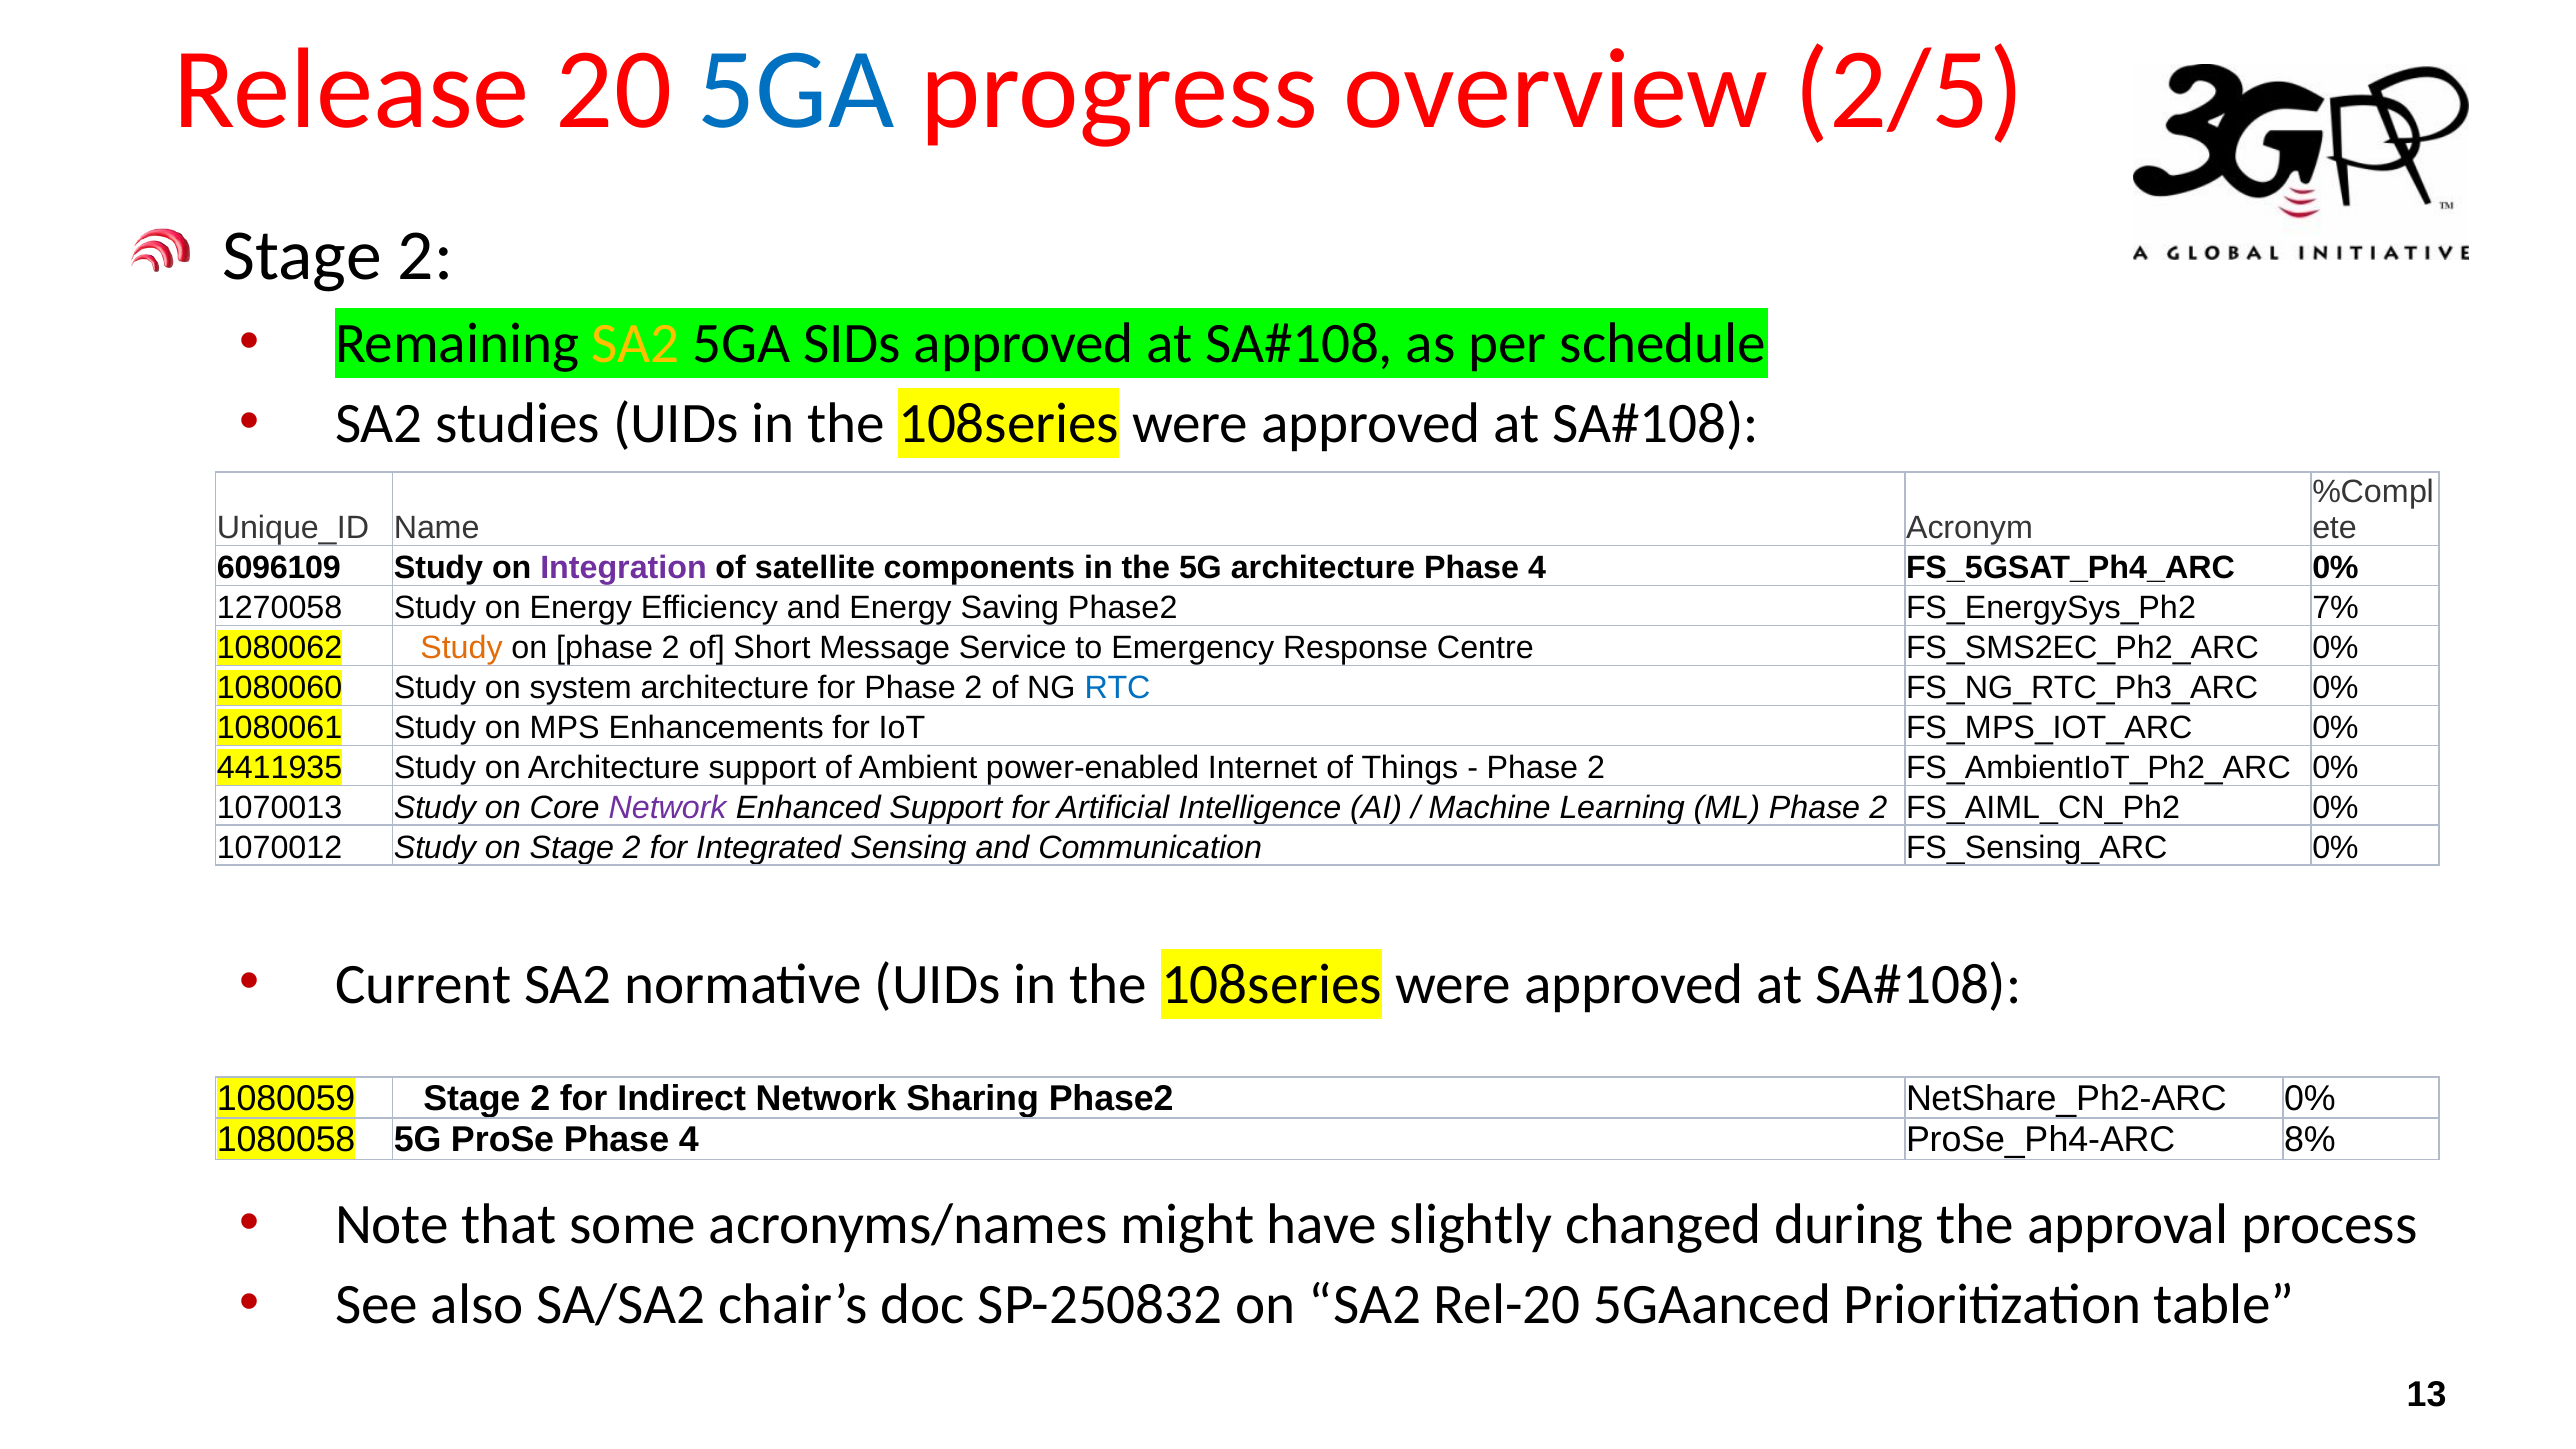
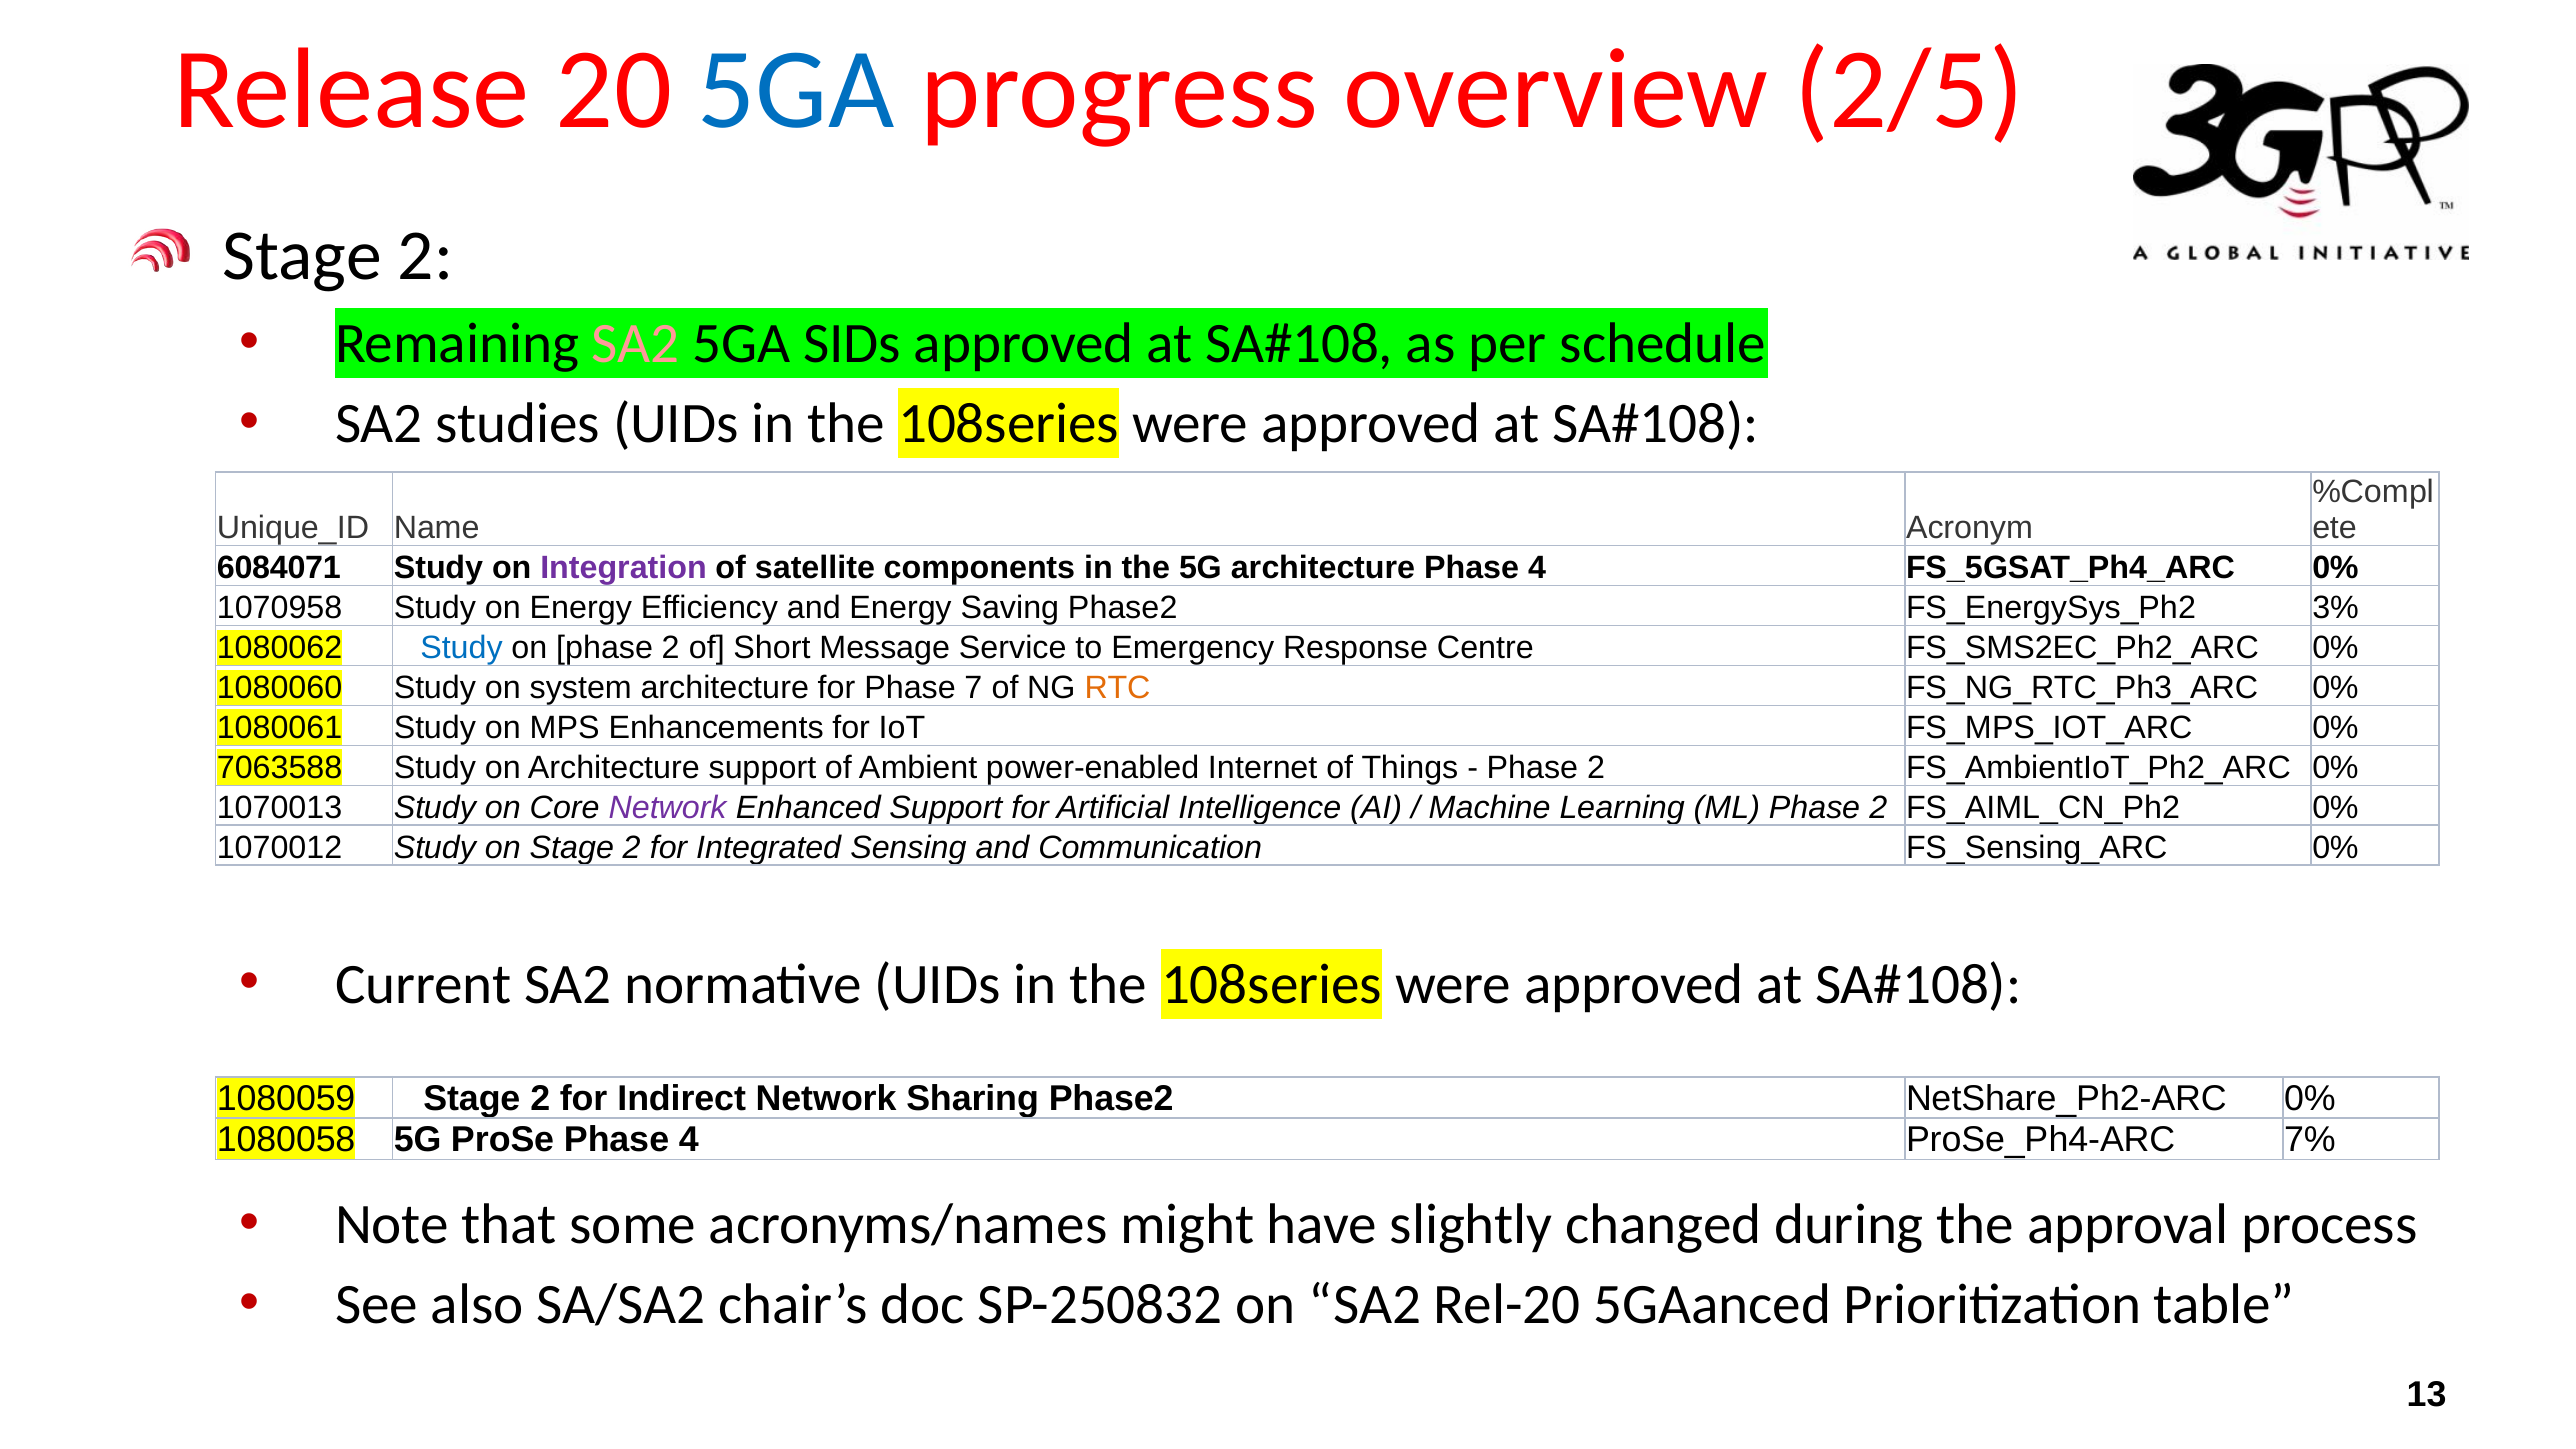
SA2 at (636, 343) colour: yellow -> pink
6096109: 6096109 -> 6084071
1270058: 1270058 -> 1070958
7%: 7% -> 3%
Study at (462, 648) colour: orange -> blue
for Phase 2: 2 -> 7
RTC colour: blue -> orange
4411935: 4411935 -> 7063588
8%: 8% -> 7%
